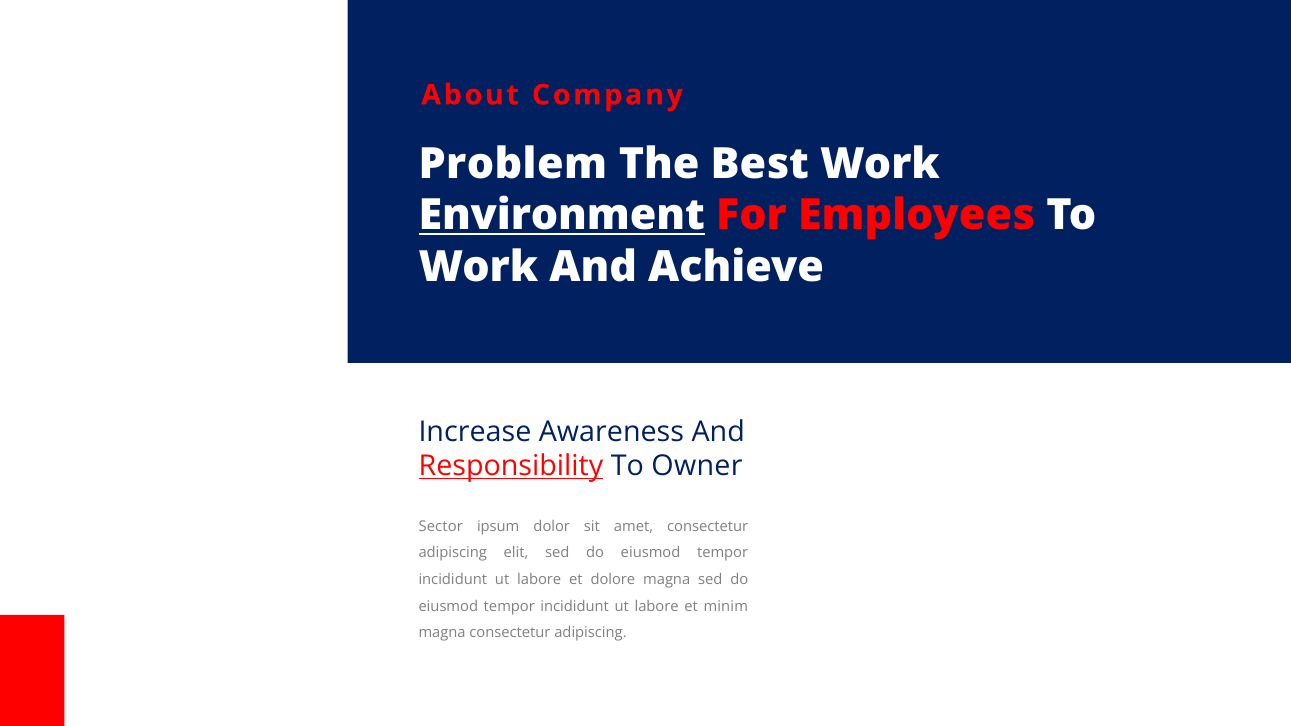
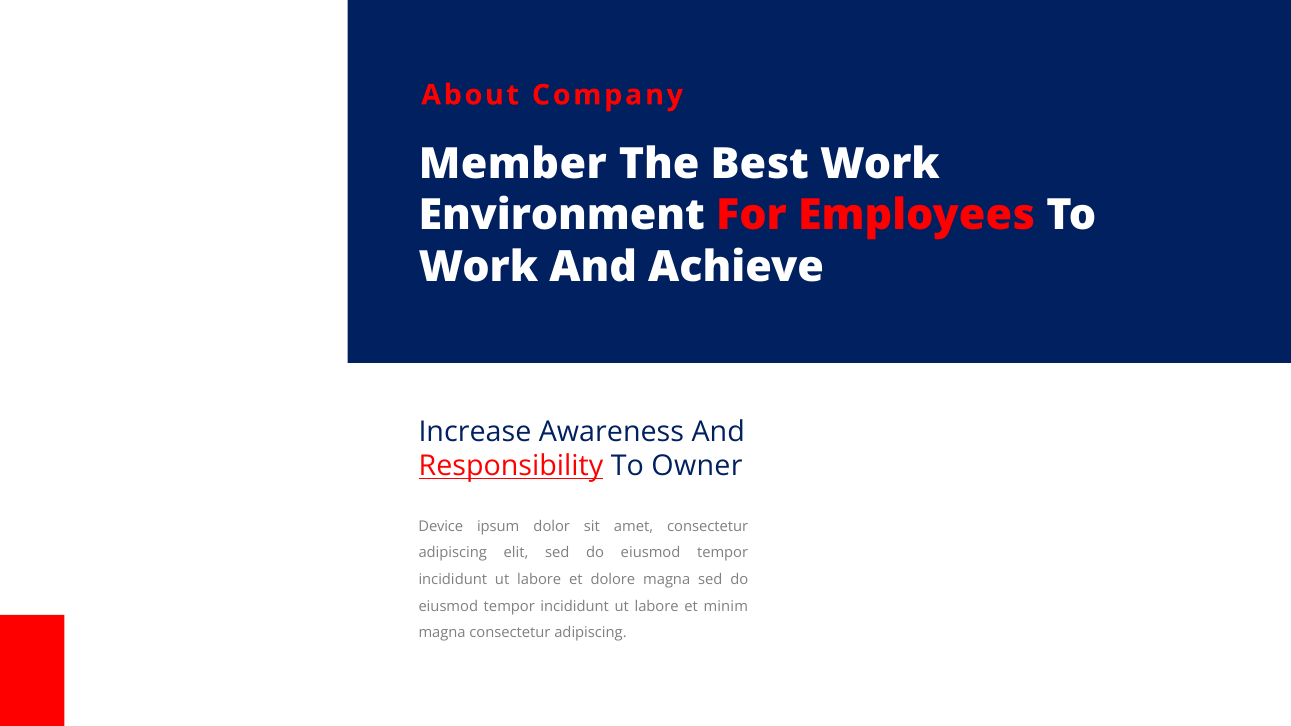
Problem: Problem -> Member
Environment underline: present -> none
Sector: Sector -> Device
